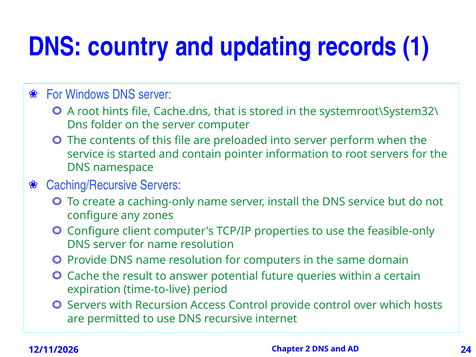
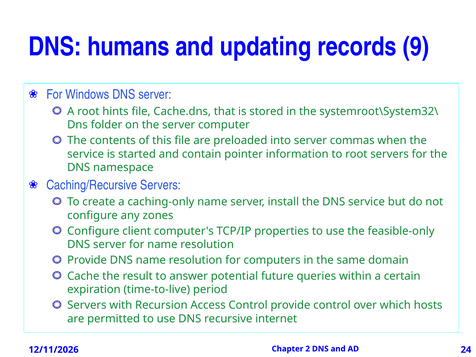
country: country -> humans
1: 1 -> 9
perform: perform -> commas
